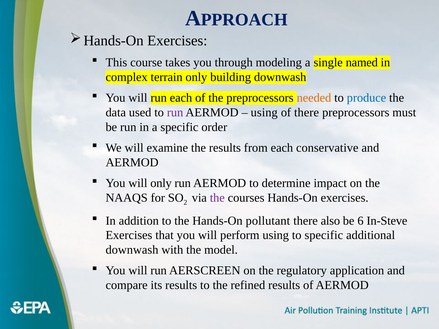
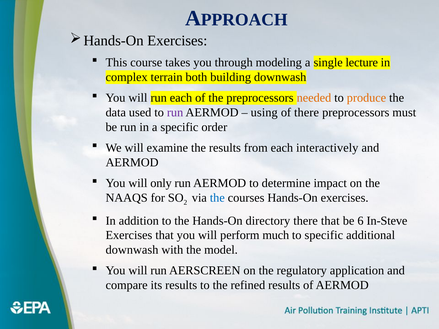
named: named -> lecture
terrain only: only -> both
produce colour: blue -> orange
conservative: conservative -> interactively
the at (217, 198) colour: purple -> blue
pollutant: pollutant -> directory
there also: also -> that
perform using: using -> much
